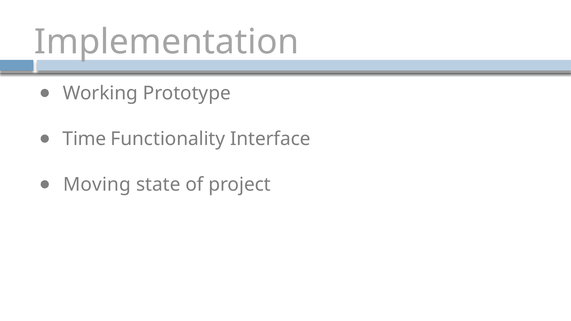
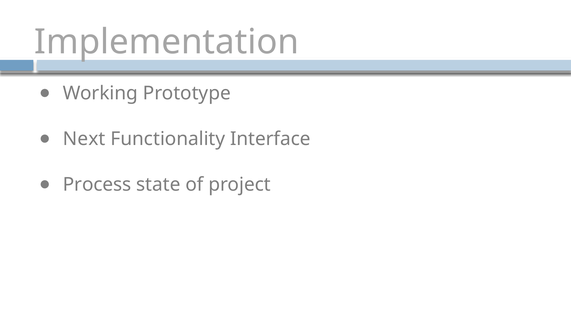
Time: Time -> Next
Moving: Moving -> Process
